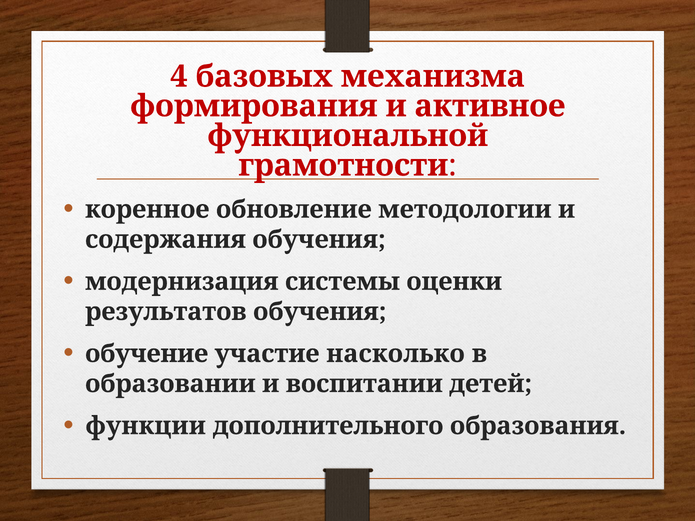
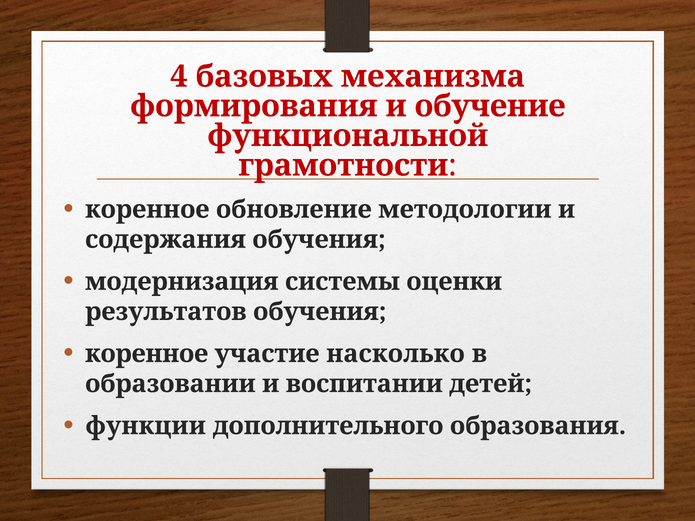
активное: активное -> обучение
обучение at (147, 354): обучение -> коренное
